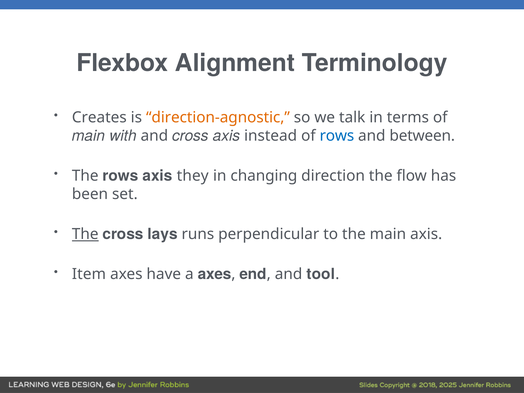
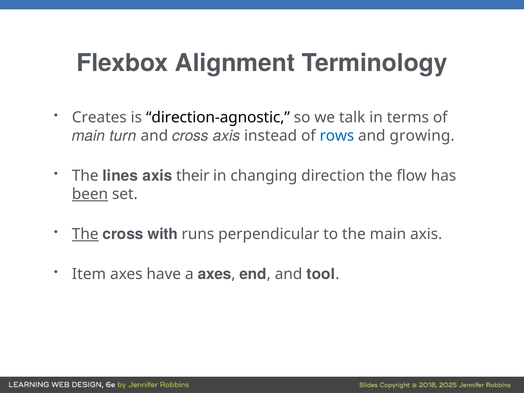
direction-agnostic colour: orange -> black
with: with -> turn
between: between -> growing
The rows: rows -> lines
they: they -> their
been underline: none -> present
lays: lays -> with
